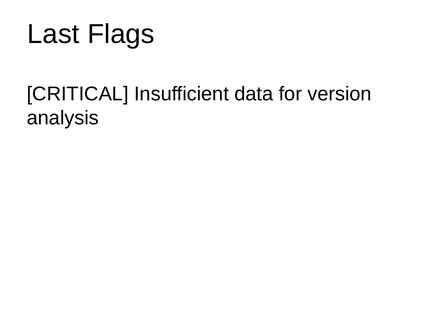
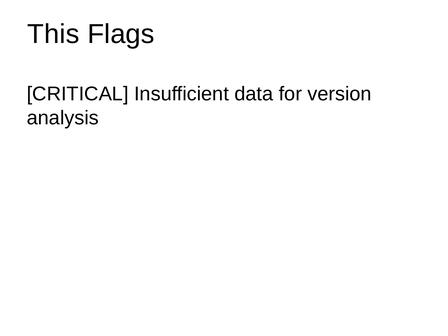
Last: Last -> This
